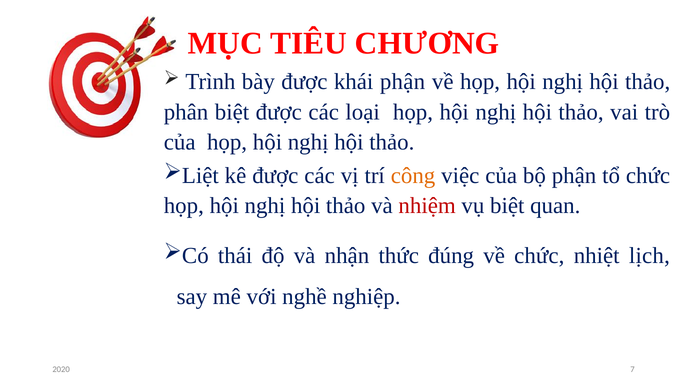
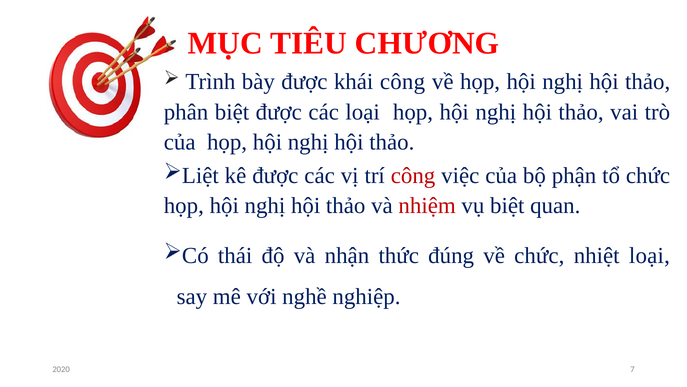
khái phận: phận -> công
công at (413, 175) colour: orange -> red
nhiệt lịch: lịch -> loại
